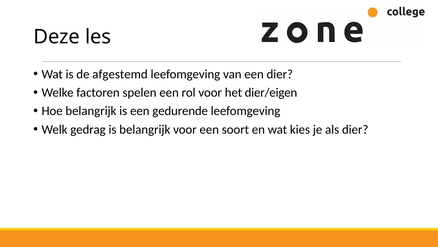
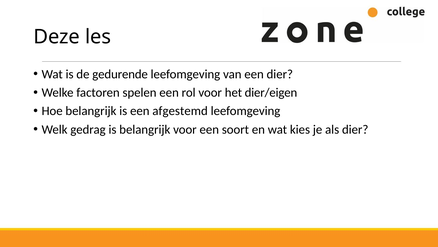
afgestemd: afgestemd -> gedurende
gedurende: gedurende -> afgestemd
